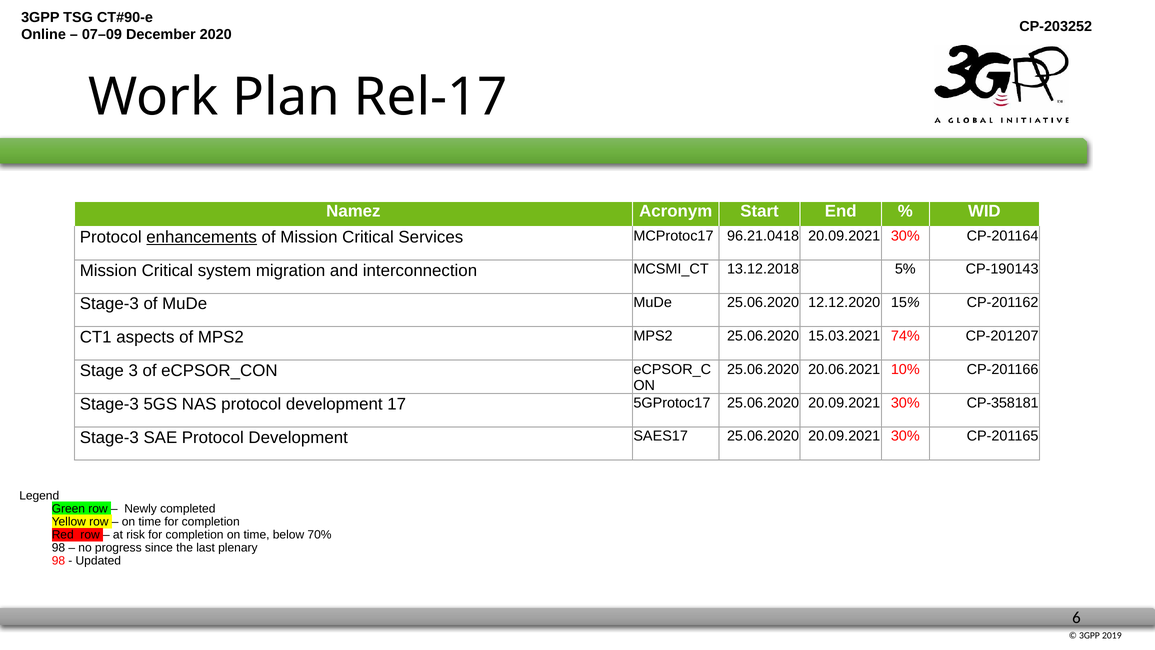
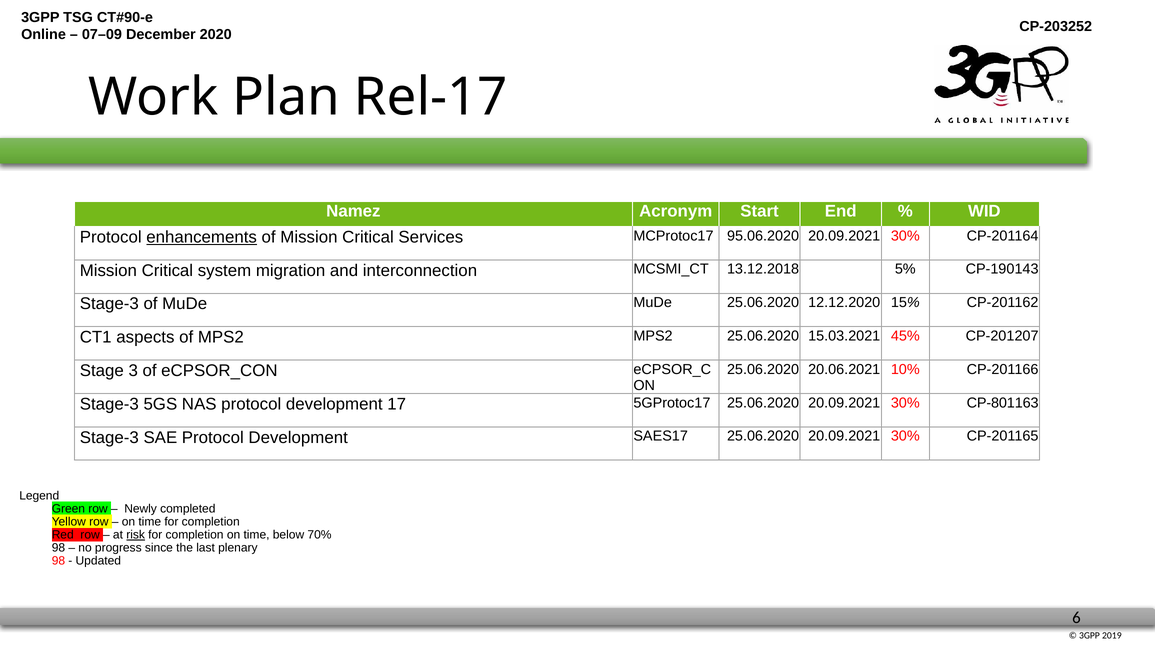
96.21.0418: 96.21.0418 -> 95.06.2020
74%: 74% -> 45%
CP-358181: CP-358181 -> CP-801163
risk underline: none -> present
